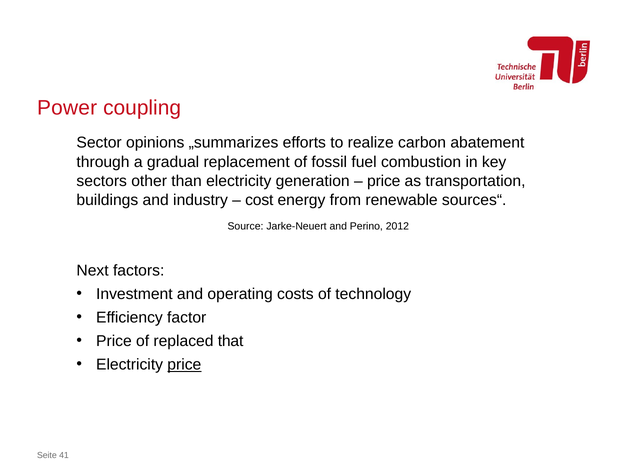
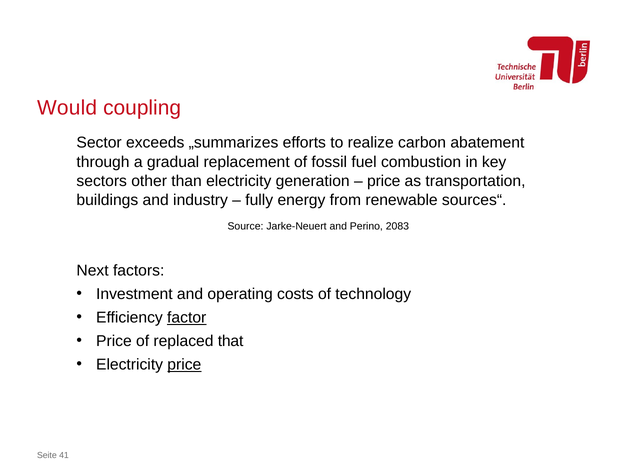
Power: Power -> Would
opinions: opinions -> exceeds
cost: cost -> fully
2012: 2012 -> 2083
factor underline: none -> present
